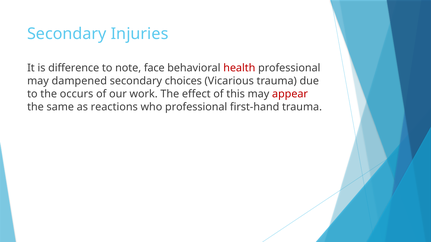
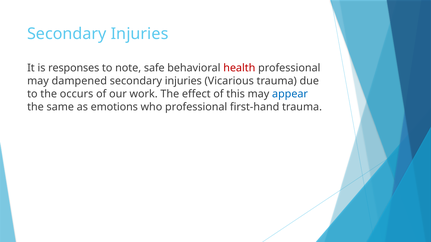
difference: difference -> responses
face: face -> safe
choices at (183, 81): choices -> injuries
appear colour: red -> blue
reactions: reactions -> emotions
